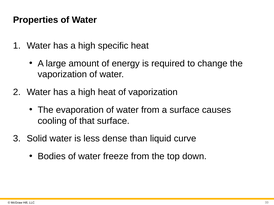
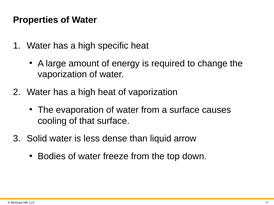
curve: curve -> arrow
